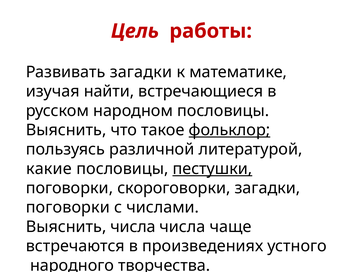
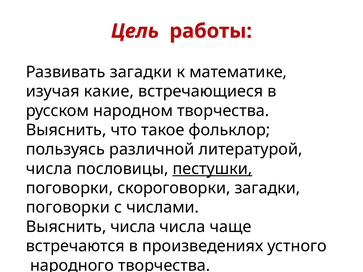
найти: найти -> какие
народном пословицы: пословицы -> творчества
фольклор underline: present -> none
какие at (49, 169): какие -> числа
